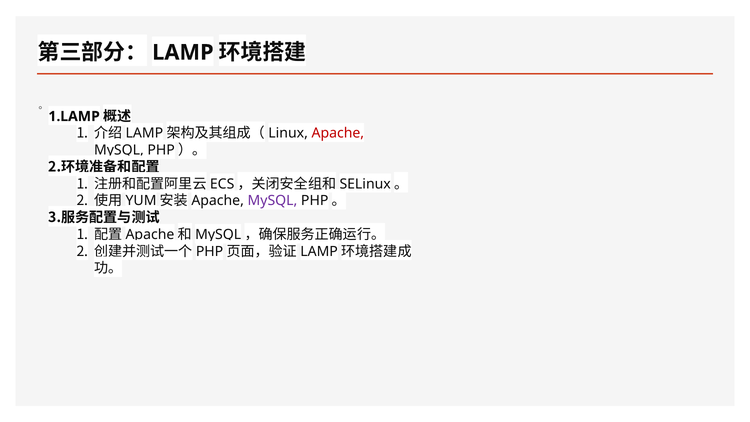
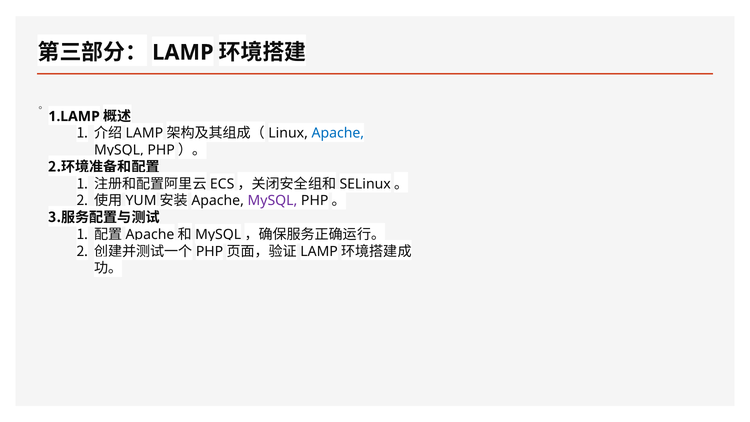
Apache colour: red -> blue
